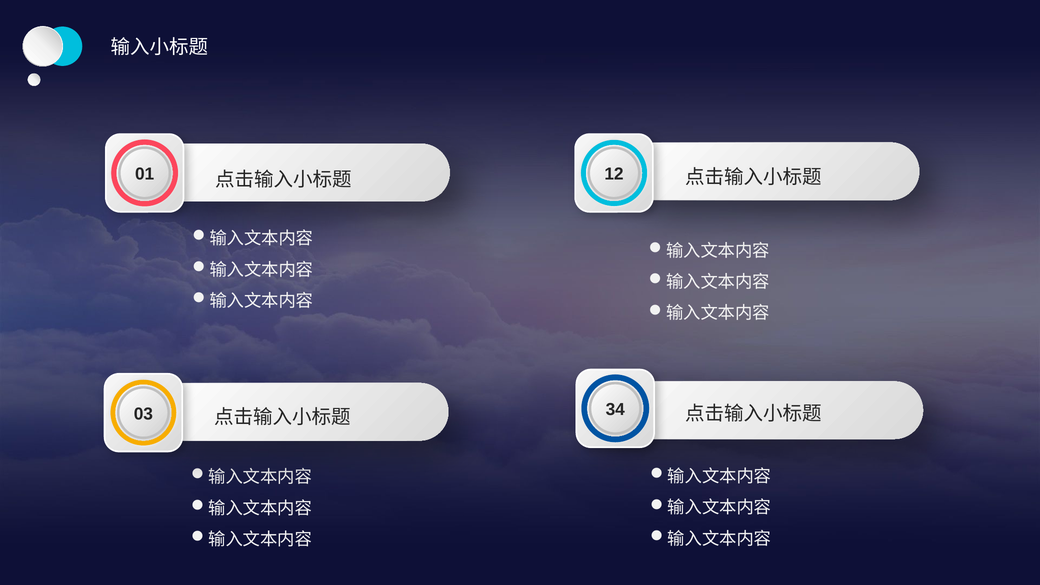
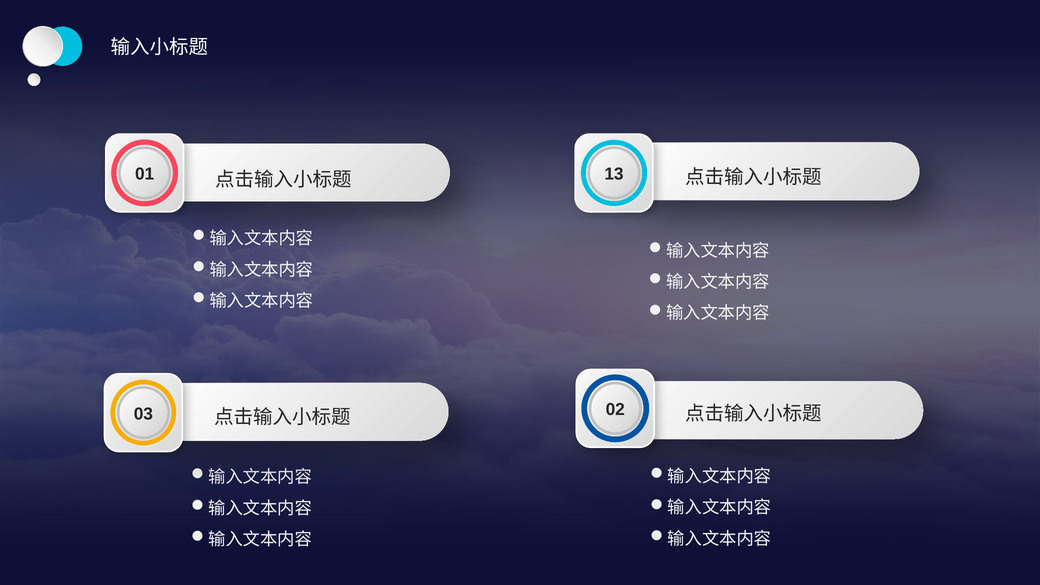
12: 12 -> 13
34: 34 -> 02
